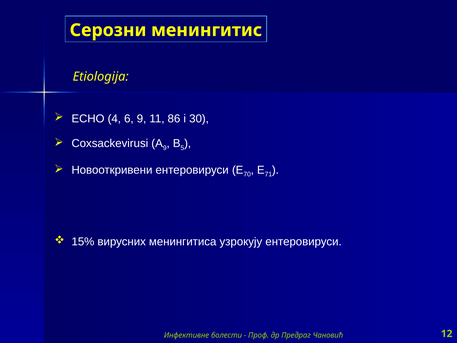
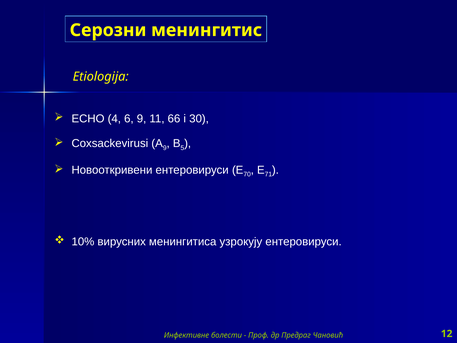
86: 86 -> 66
15%: 15% -> 10%
